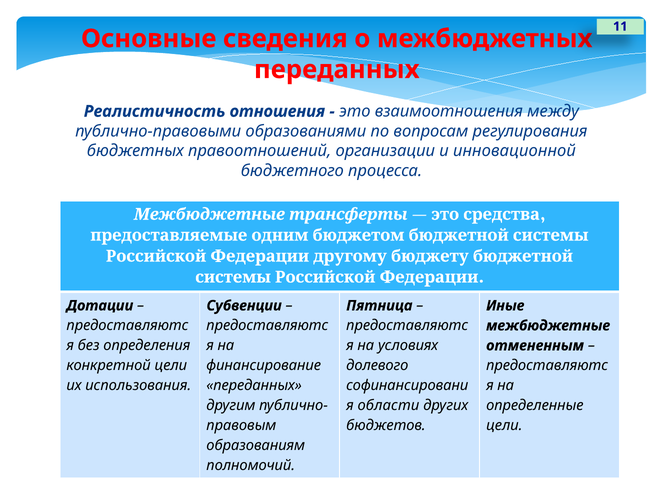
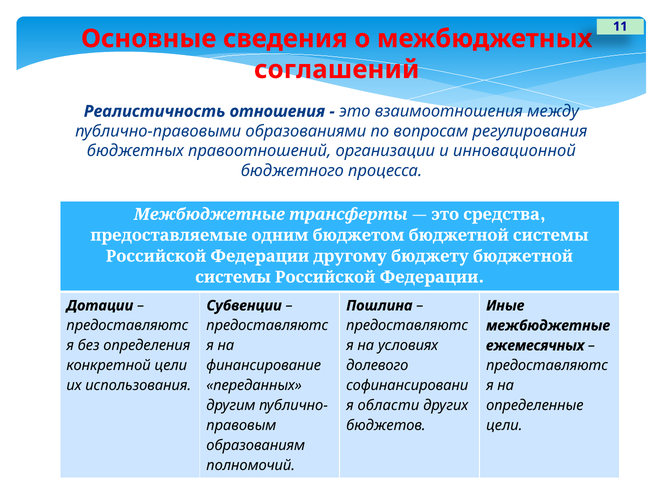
переданных at (337, 70): переданных -> соглашений
Пятница: Пятница -> Пошлина
отмененным: отмененным -> ежемесячных
